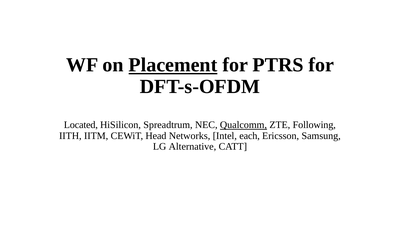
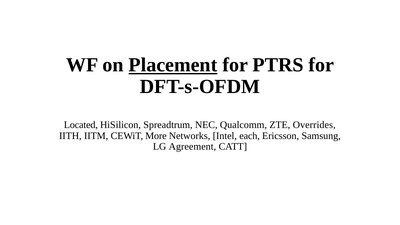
Qualcomm underline: present -> none
Following: Following -> Overrides
Head: Head -> More
Alternative: Alternative -> Agreement
